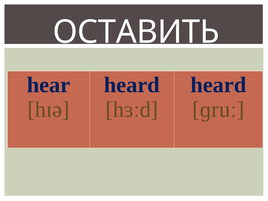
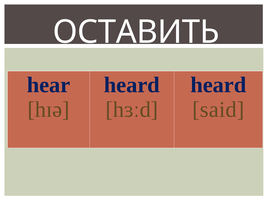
ɡruː: ɡruː -> said
